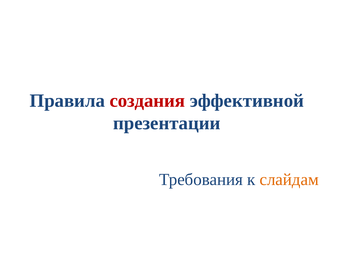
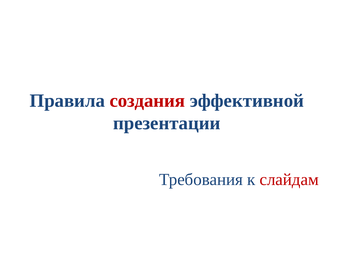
слайдам colour: orange -> red
